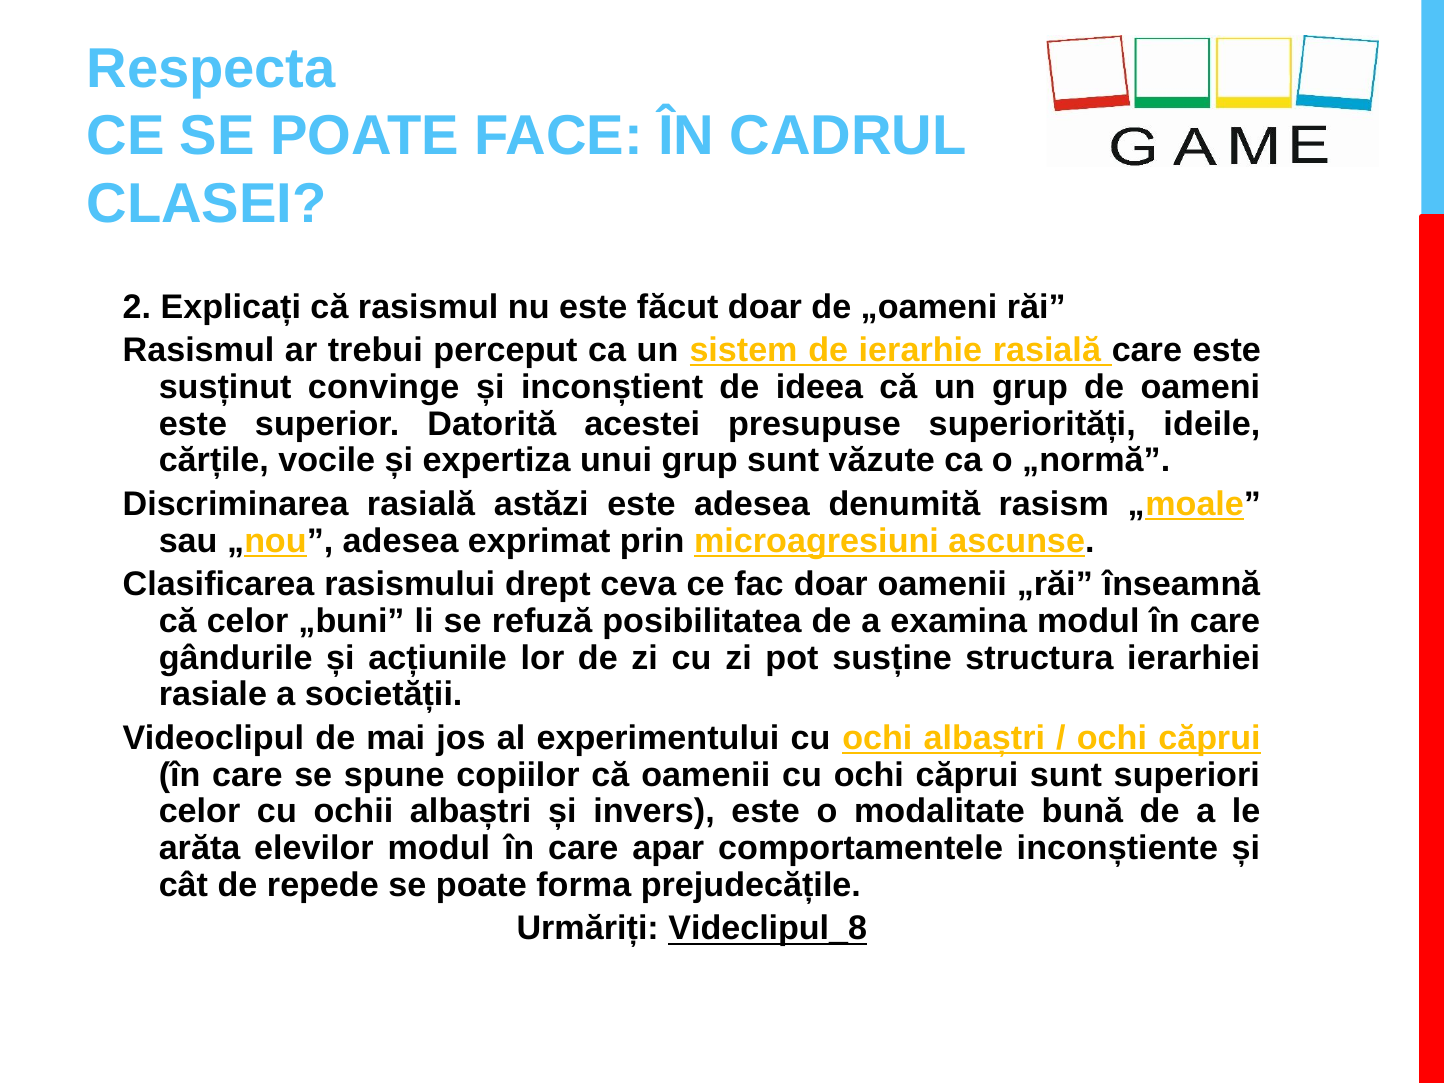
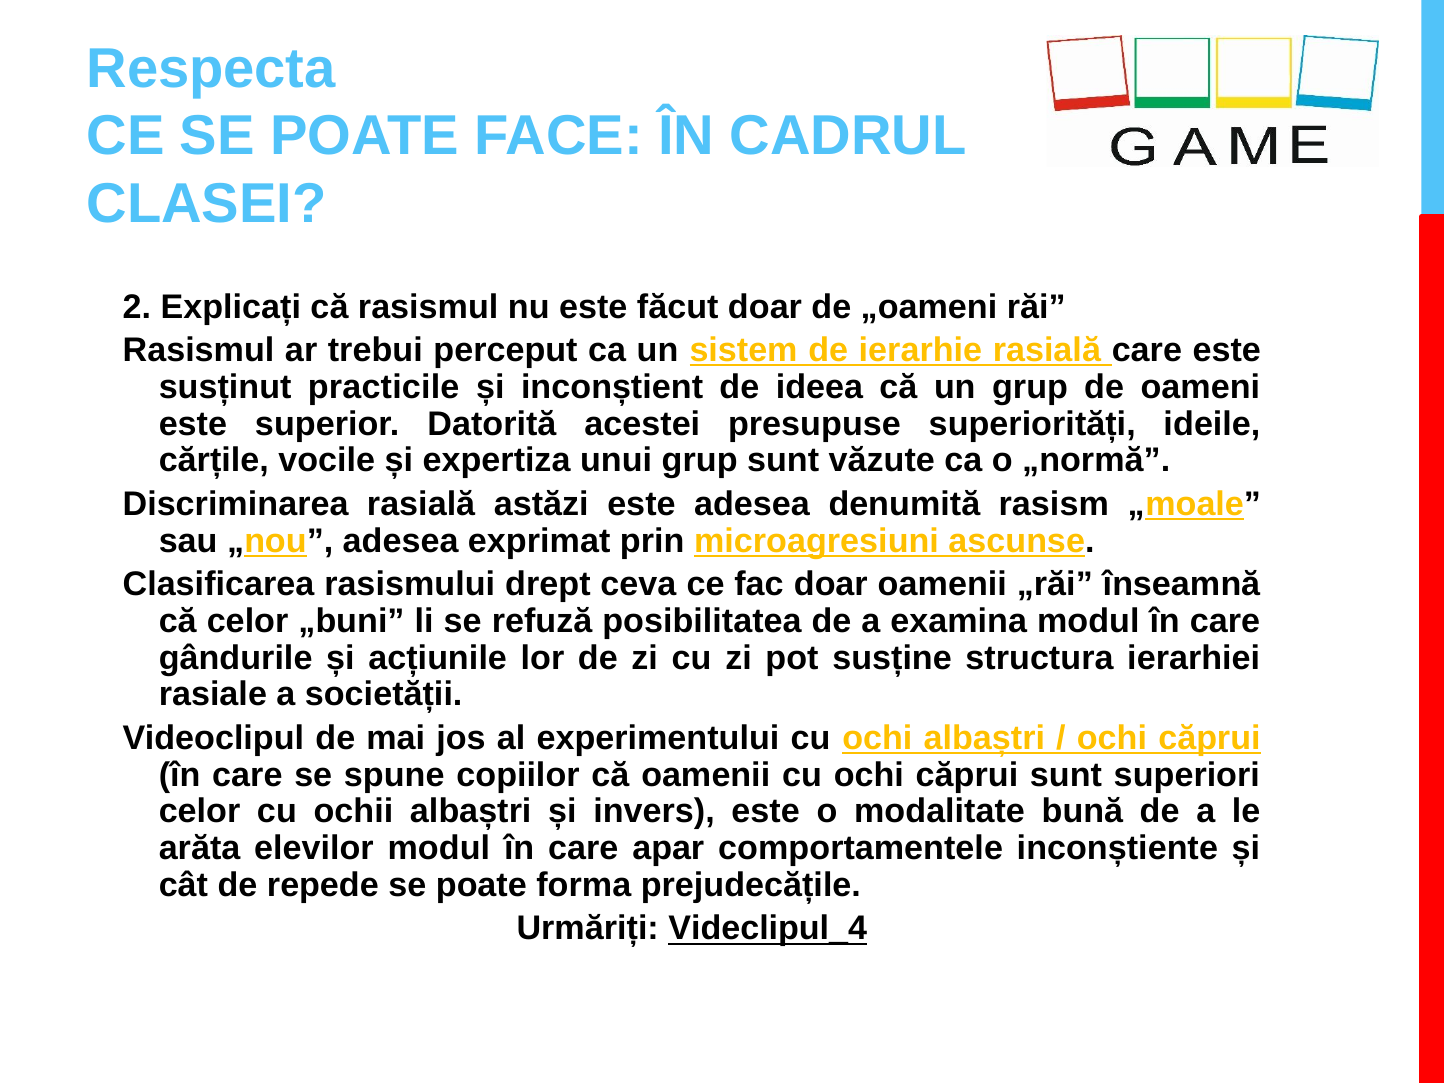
convinge: convinge -> practicile
Videclipul_8: Videclipul_8 -> Videclipul_4
